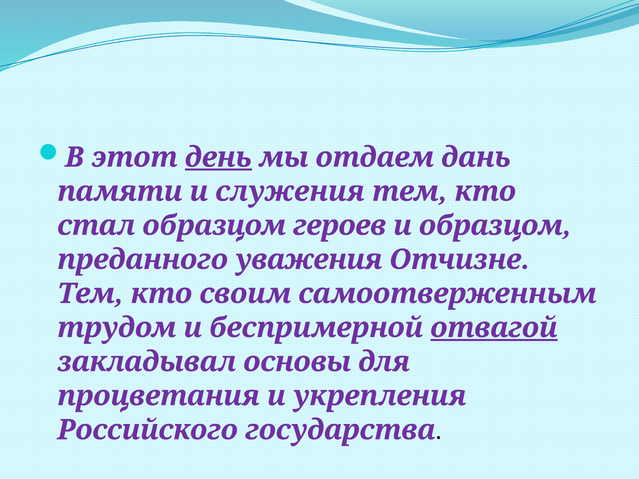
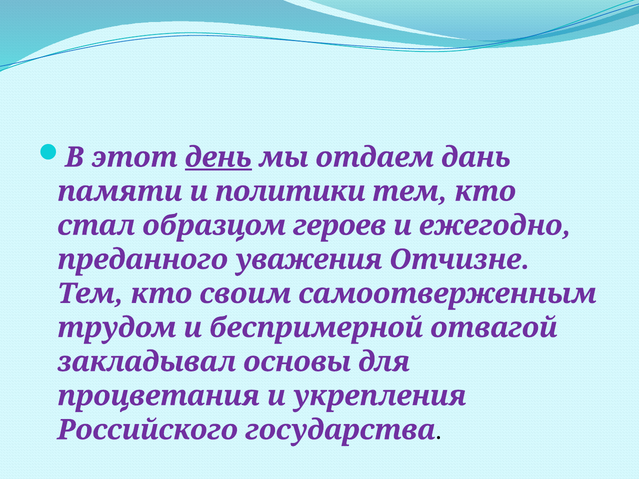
служения: служения -> политики
и образцом: образцом -> ежегодно
отвагой underline: present -> none
